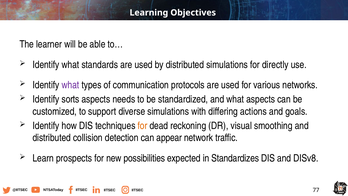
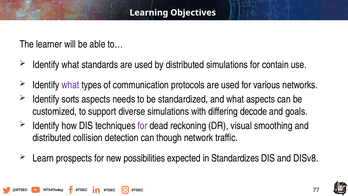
directly: directly -> contain
actions: actions -> decode
for at (143, 126) colour: orange -> purple
appear: appear -> though
